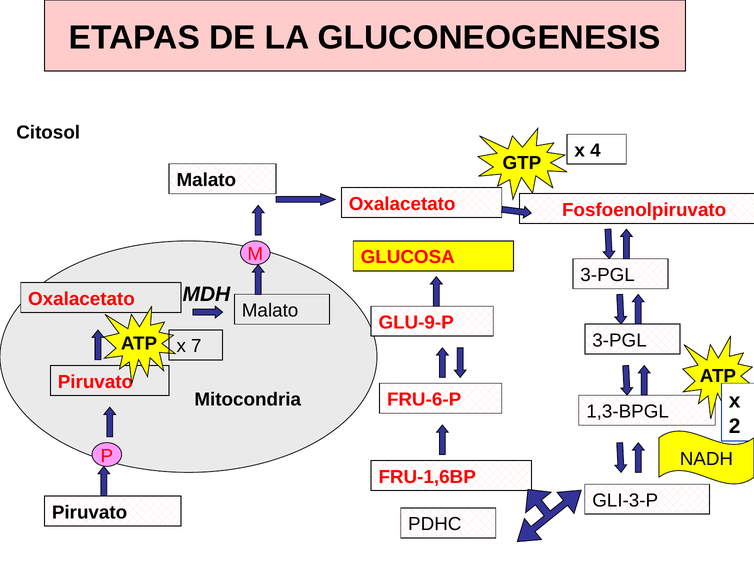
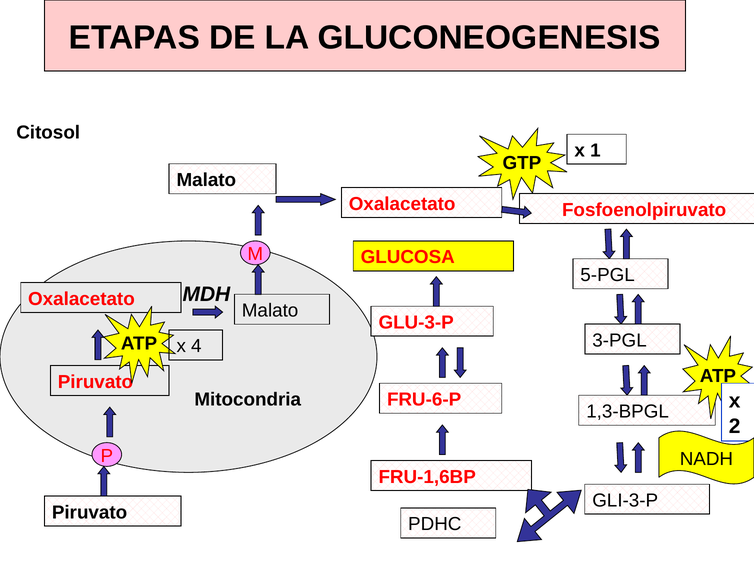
4: 4 -> 1
3-PGL at (608, 275): 3-PGL -> 5-PGL
GLU-9-P: GLU-9-P -> GLU-3-P
7: 7 -> 4
